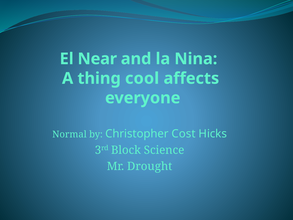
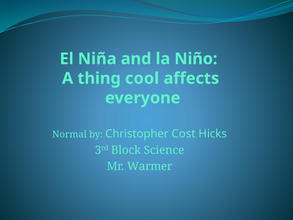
Near: Near -> Niña
Nina: Nina -> Niño
Drought: Drought -> Warmer
